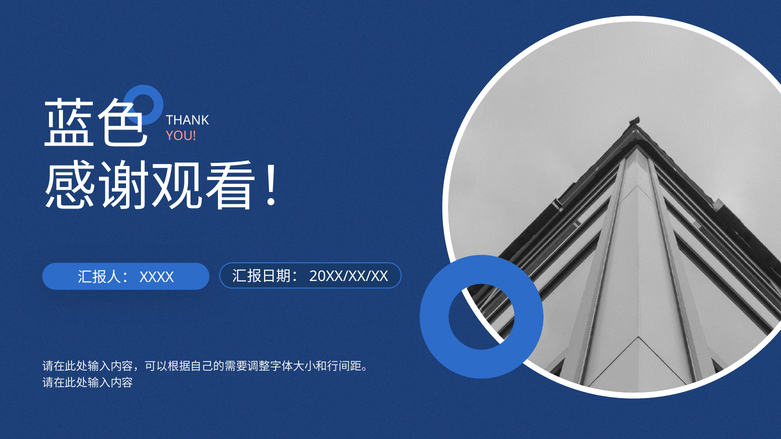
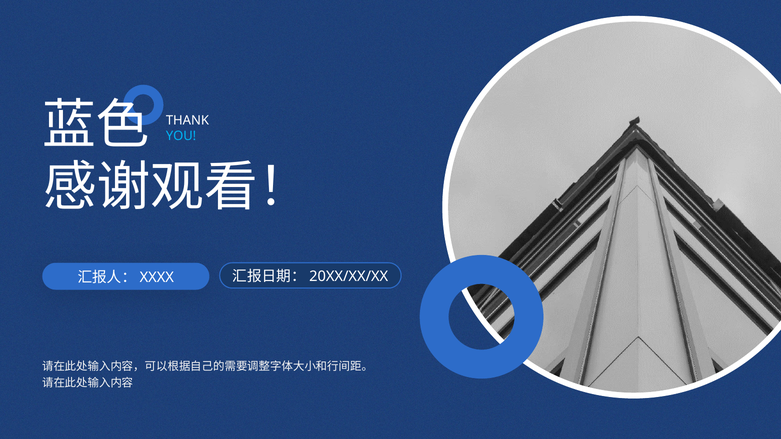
YOU colour: pink -> light blue
